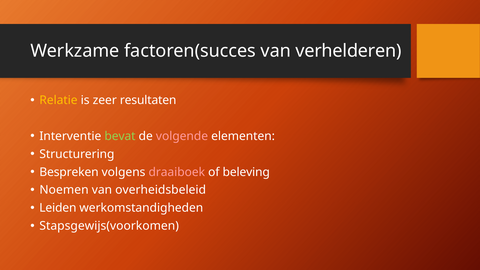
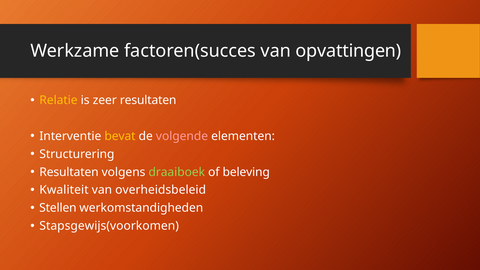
verhelderen: verhelderen -> opvattingen
bevat colour: light green -> yellow
Bespreken at (69, 172): Bespreken -> Resultaten
draaiboek colour: pink -> light green
Noemen: Noemen -> Kwaliteit
Leiden: Leiden -> Stellen
